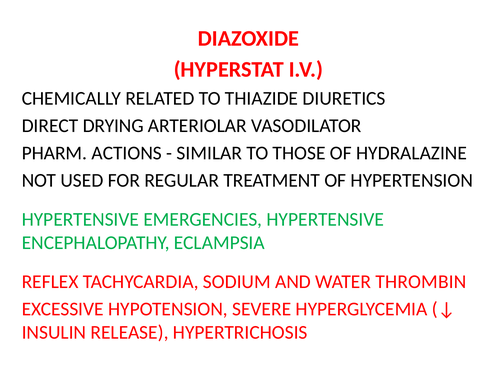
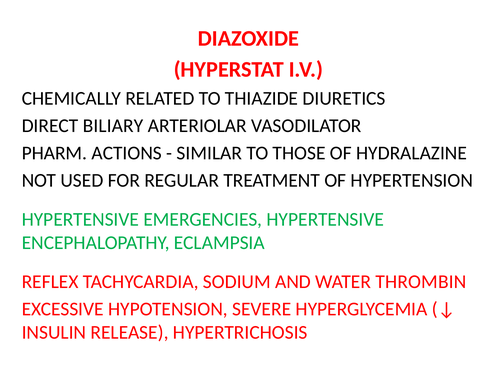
DRYING: DRYING -> BILIARY
